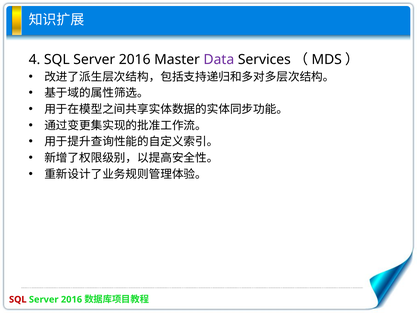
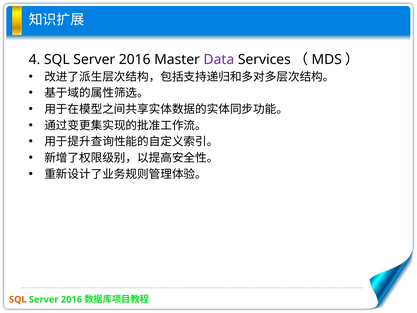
SQL at (18, 299) colour: red -> orange
